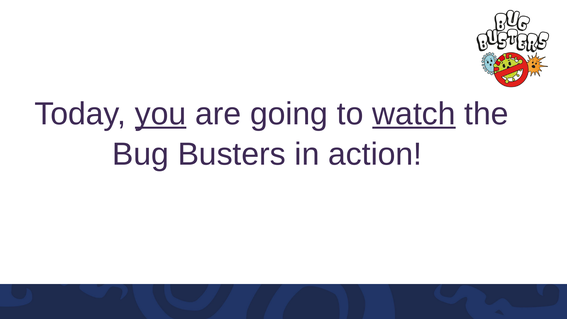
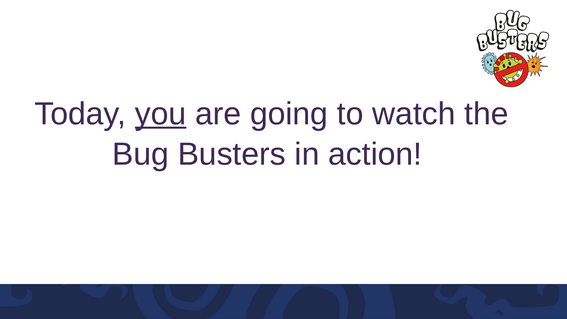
watch underline: present -> none
